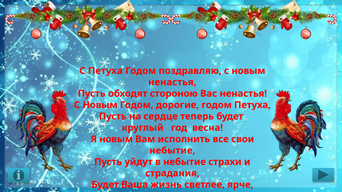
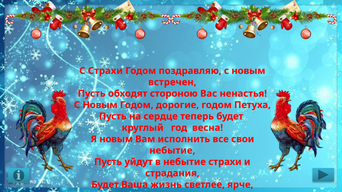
С Петуха: Петуха -> Страхи
ненастья at (172, 82): ненастья -> встречен
